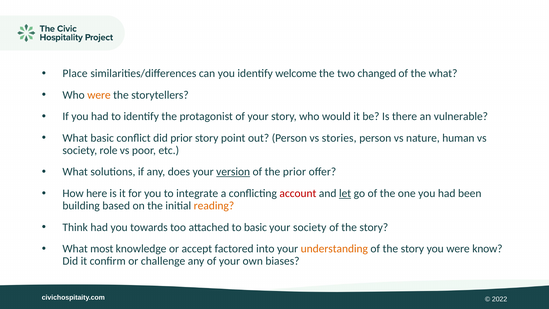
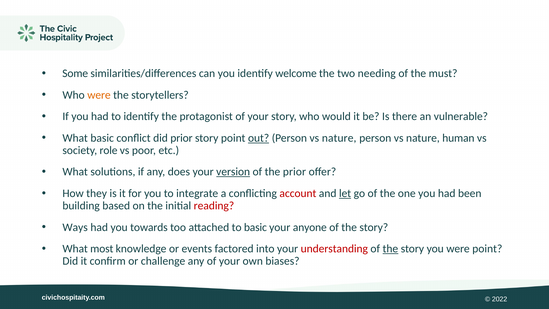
Place: Place -> Some
changed: changed -> needing
the what: what -> must
out underline: none -> present
stories at (339, 138): stories -> nature
here: here -> they
reading colour: orange -> red
Think: Think -> Ways
your society: society -> anyone
accept: accept -> events
understanding colour: orange -> red
the at (390, 249) underline: none -> present
were know: know -> point
